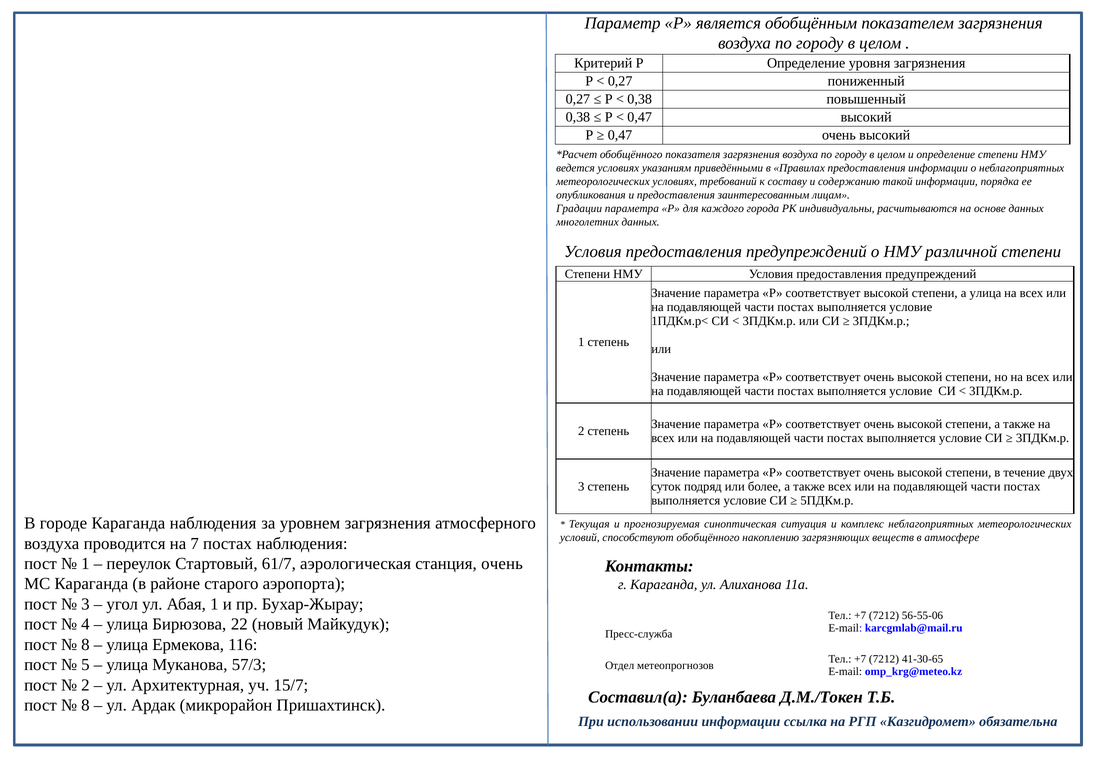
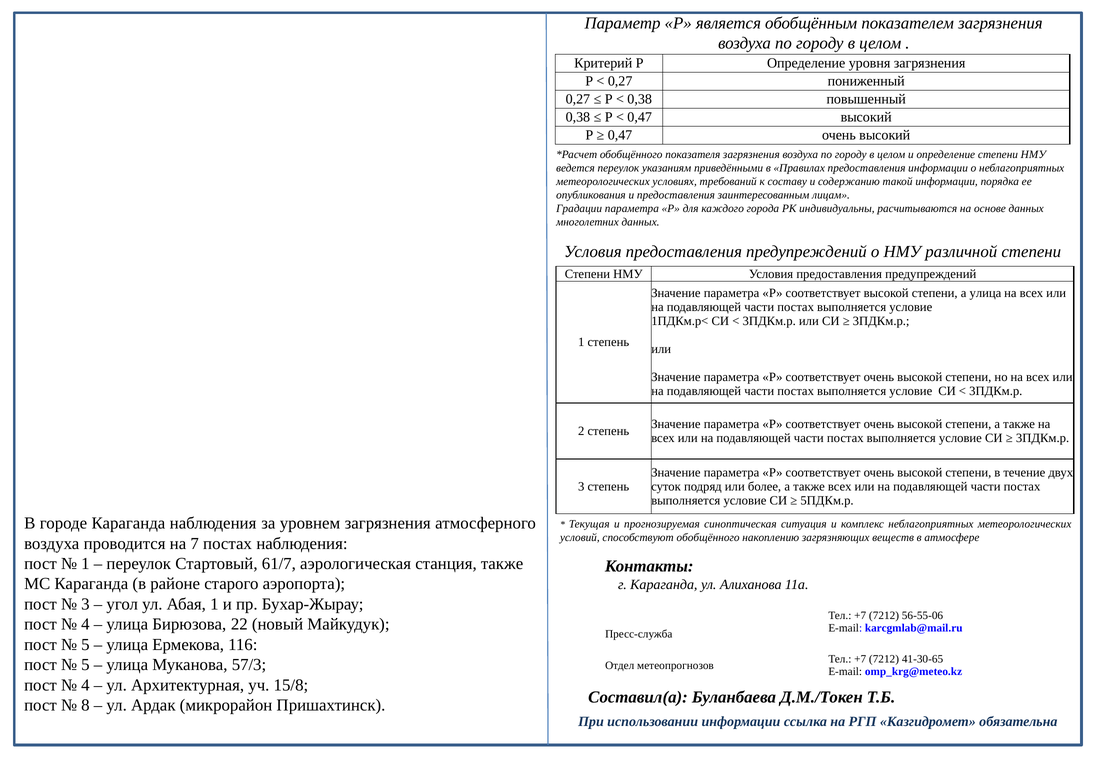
ведется условиях: условиях -> переулок
станция очень: очень -> также
8 at (85, 645): 8 -> 5
2 at (85, 686): 2 -> 4
15/7: 15/7 -> 15/8
